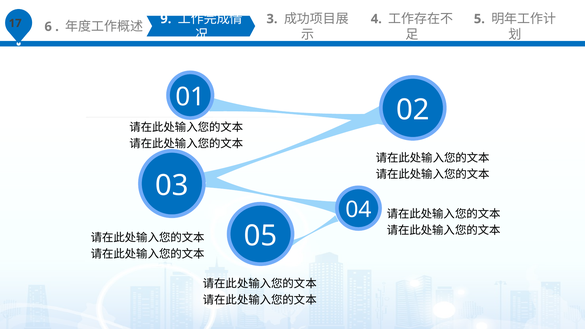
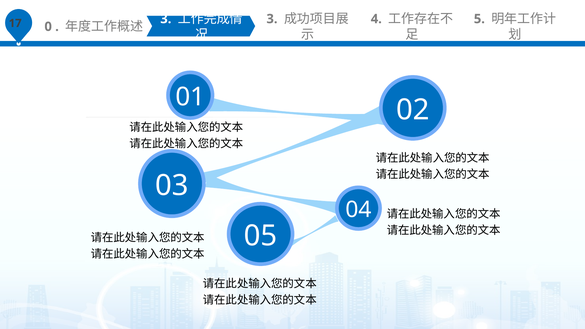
6: 6 -> 0
9 at (166, 19): 9 -> 3
